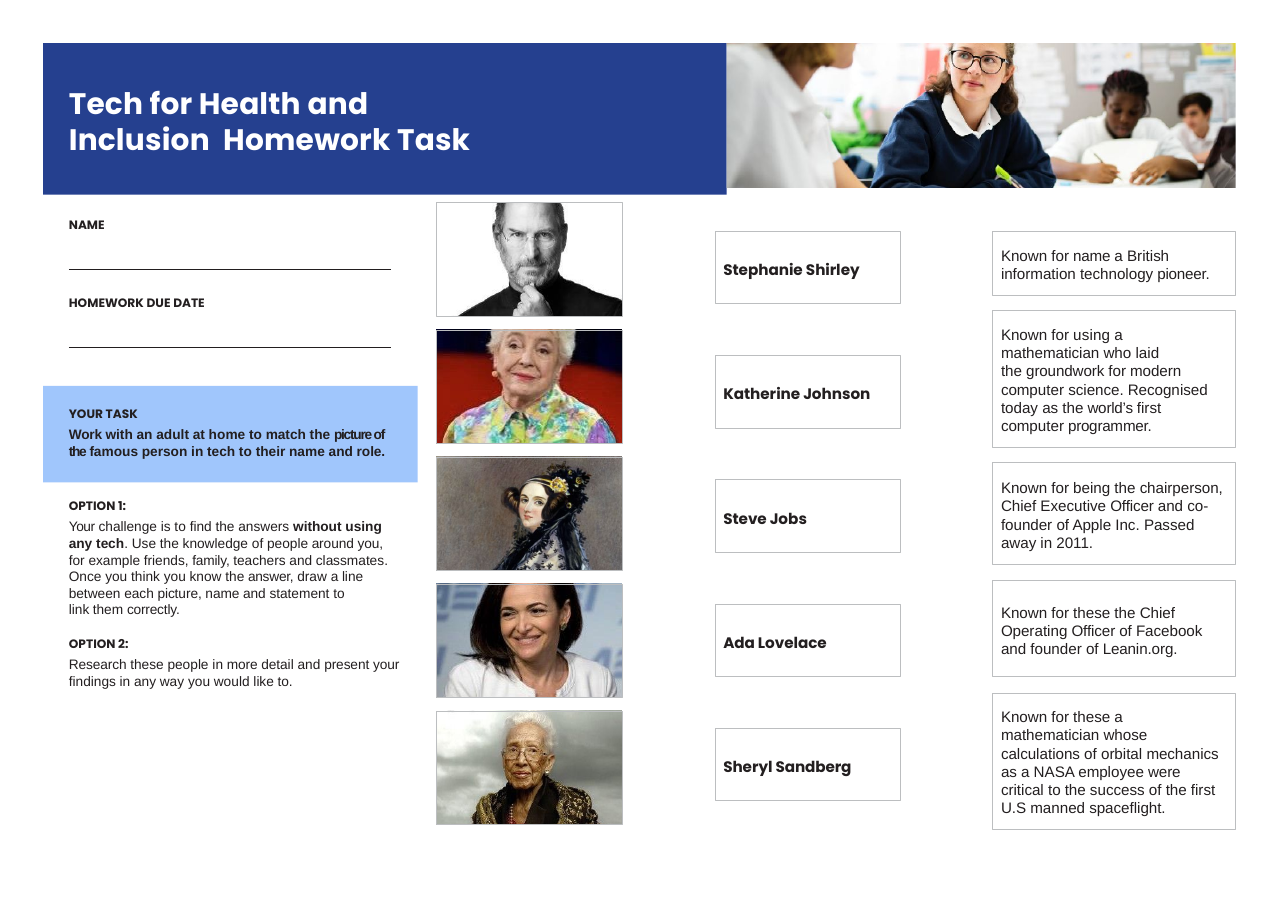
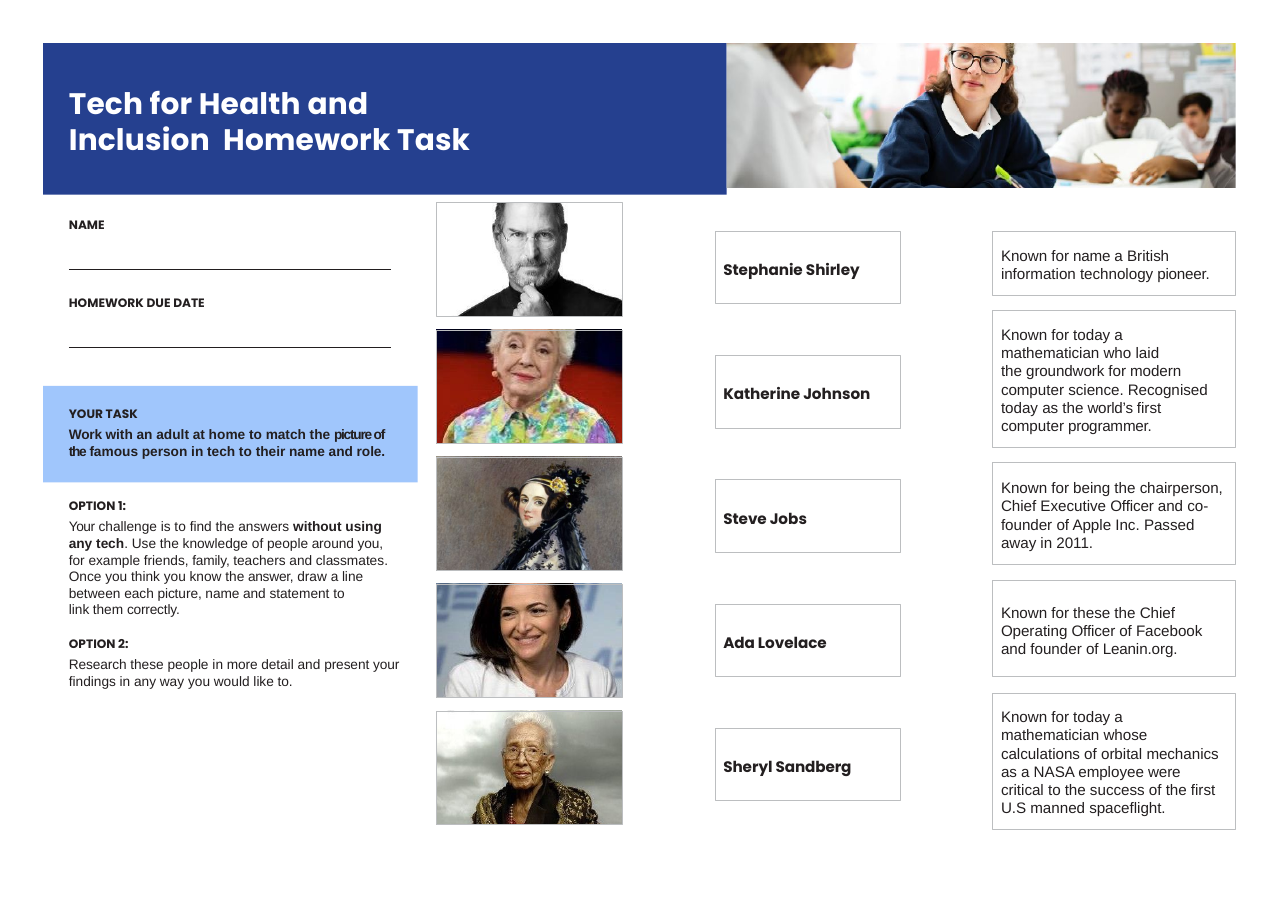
using at (1092, 335): using -> today
these at (1092, 717): these -> today
